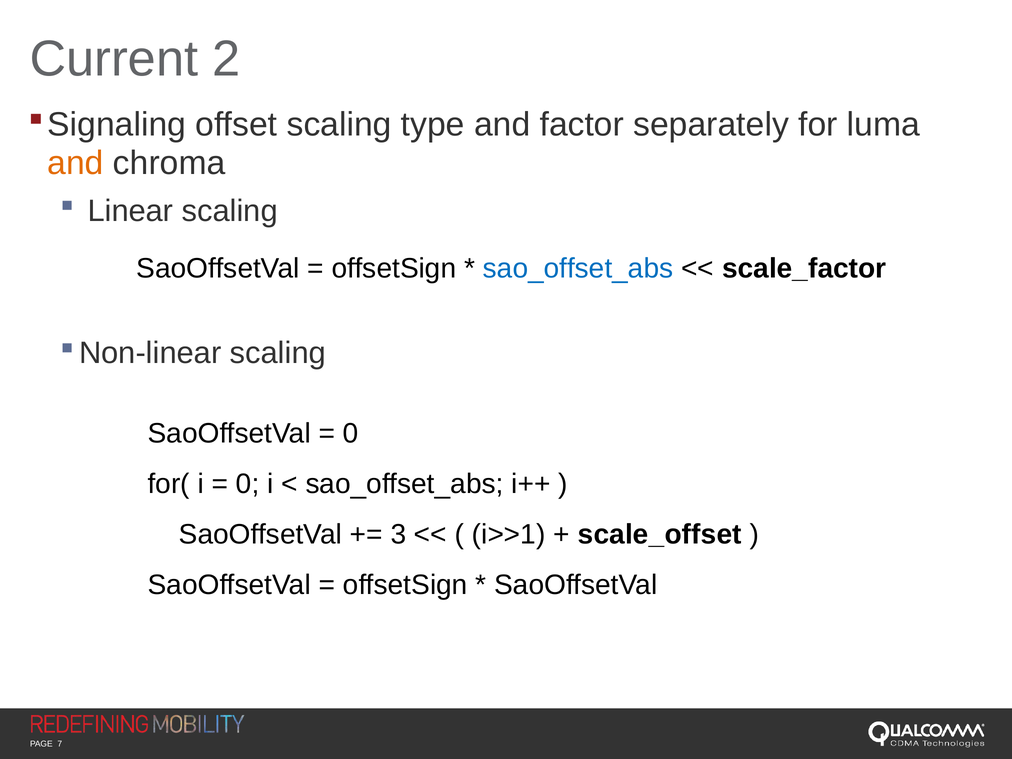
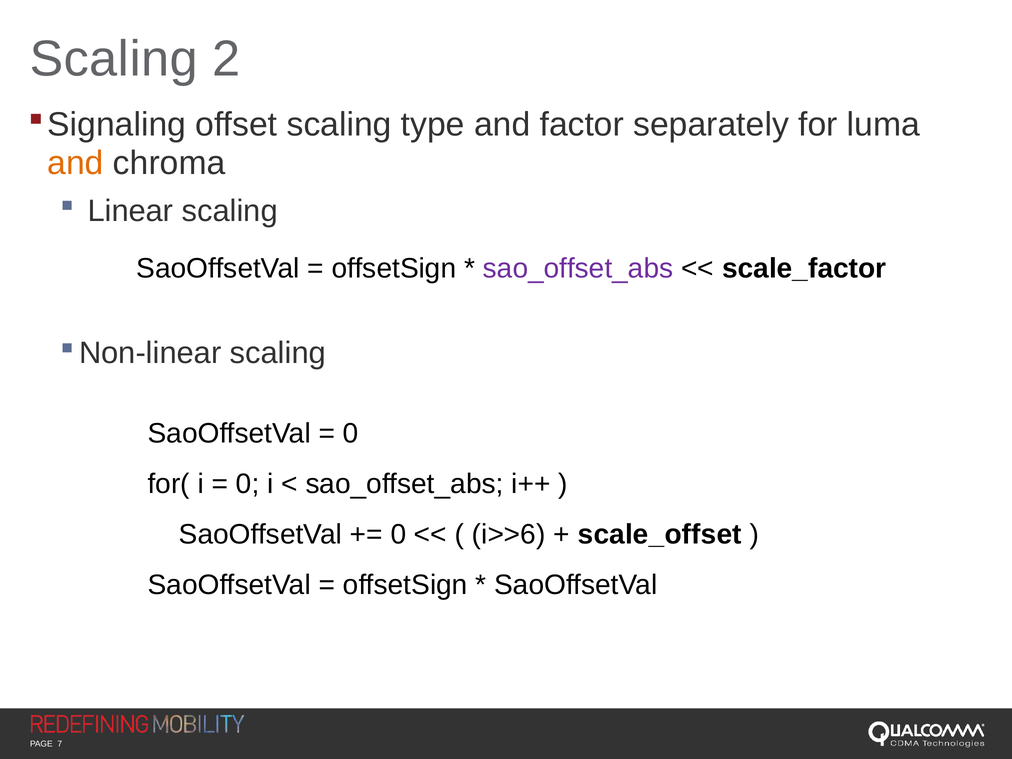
Current at (114, 59): Current -> Scaling
sao_offset_abs at (578, 268) colour: blue -> purple
3 at (398, 534): 3 -> 0
i>>1: i>>1 -> i>>6
